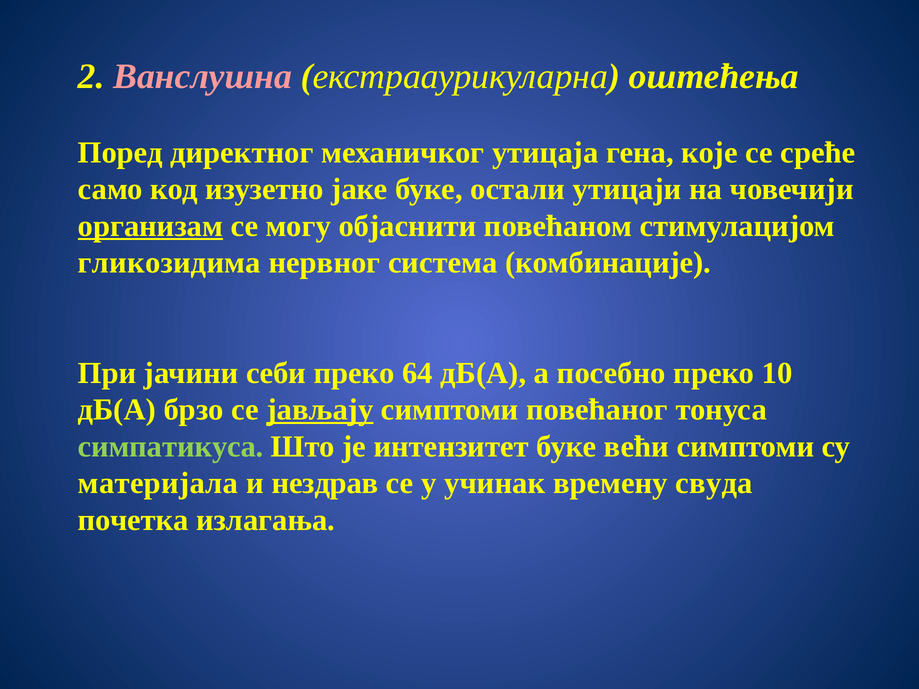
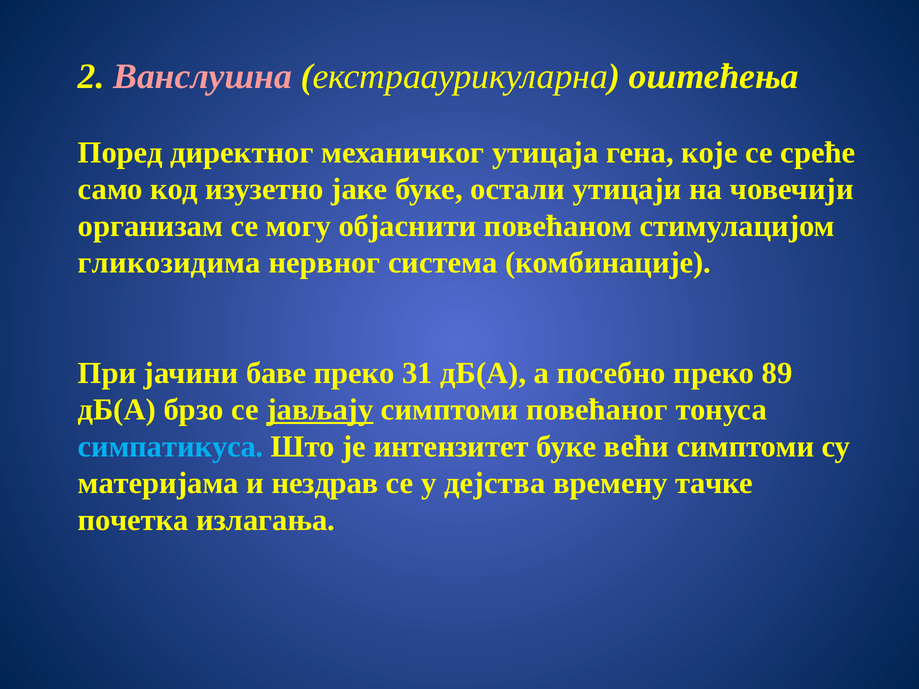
организам underline: present -> none
себи: себи -> баве
64: 64 -> 31
10: 10 -> 89
симпатикуса colour: light green -> light blue
материјала: материјала -> материјама
учинак: учинак -> дејства
свуда: свуда -> тачке
